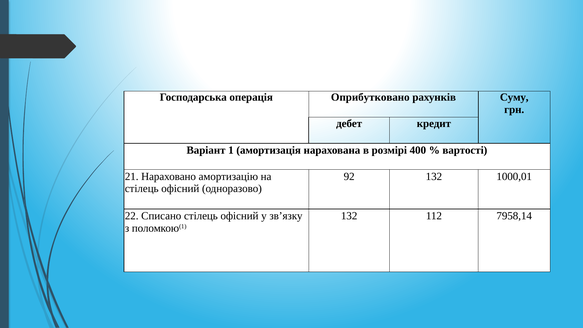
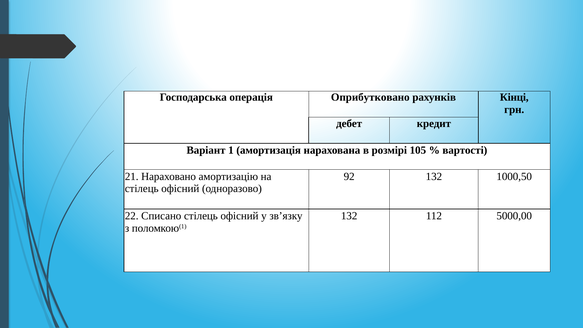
Суму: Суму -> Кінці
400: 400 -> 105
1000,01: 1000,01 -> 1000,50
7958,14: 7958,14 -> 5000,00
